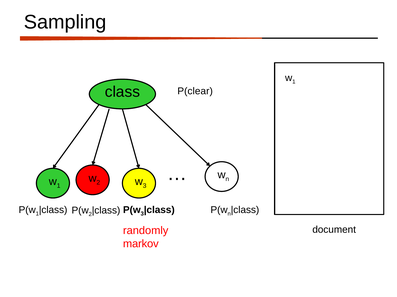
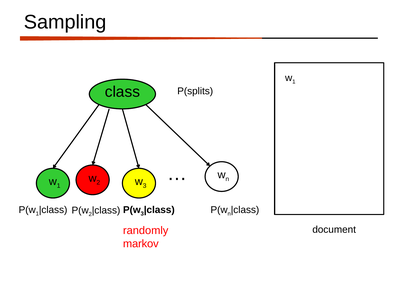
P(clear: P(clear -> P(splits
